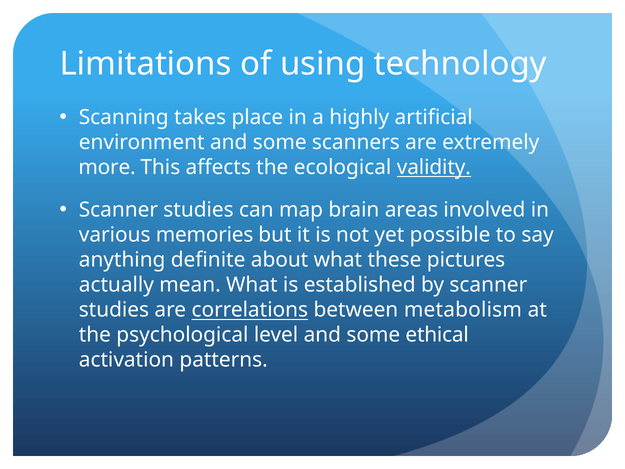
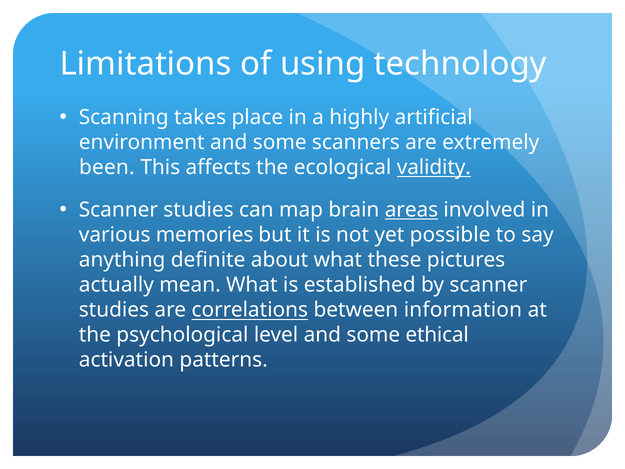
more: more -> been
areas underline: none -> present
metabolism: metabolism -> information
